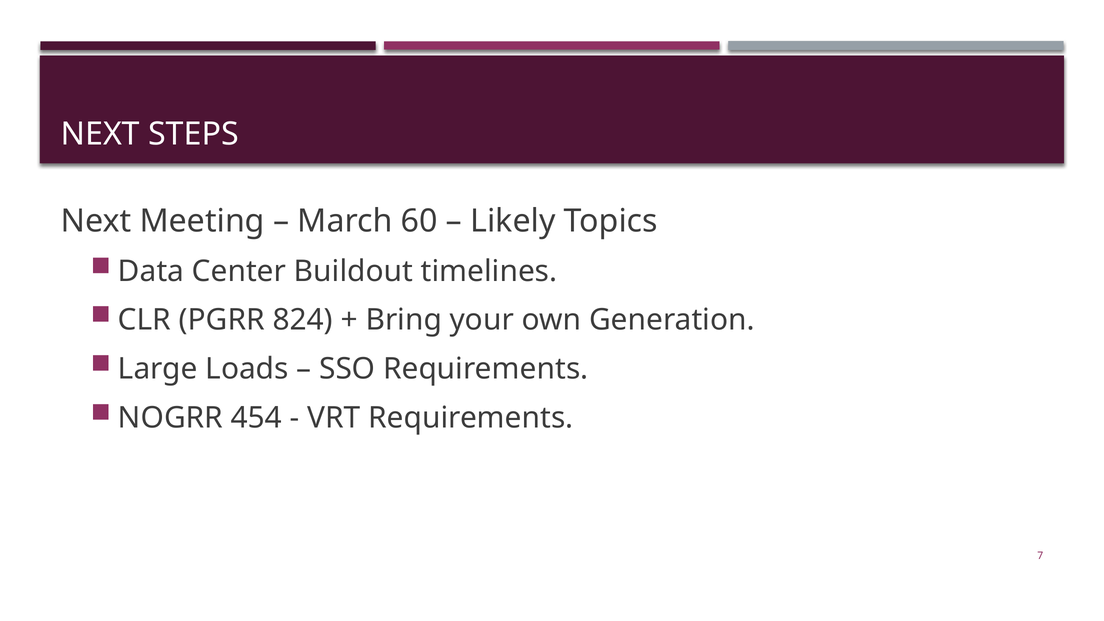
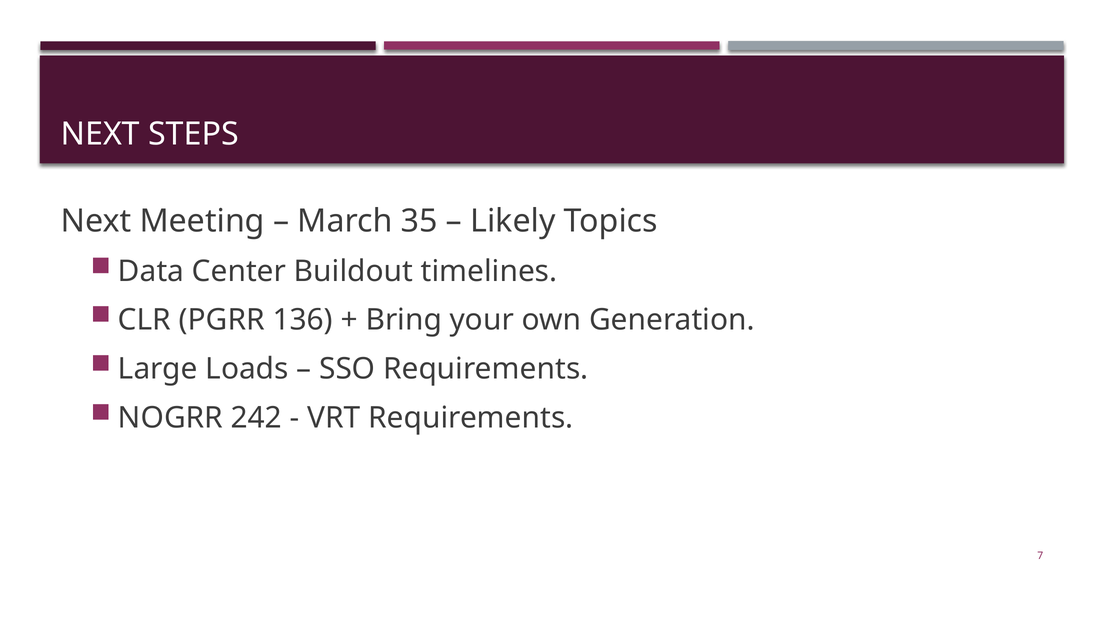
60: 60 -> 35
824: 824 -> 136
454: 454 -> 242
